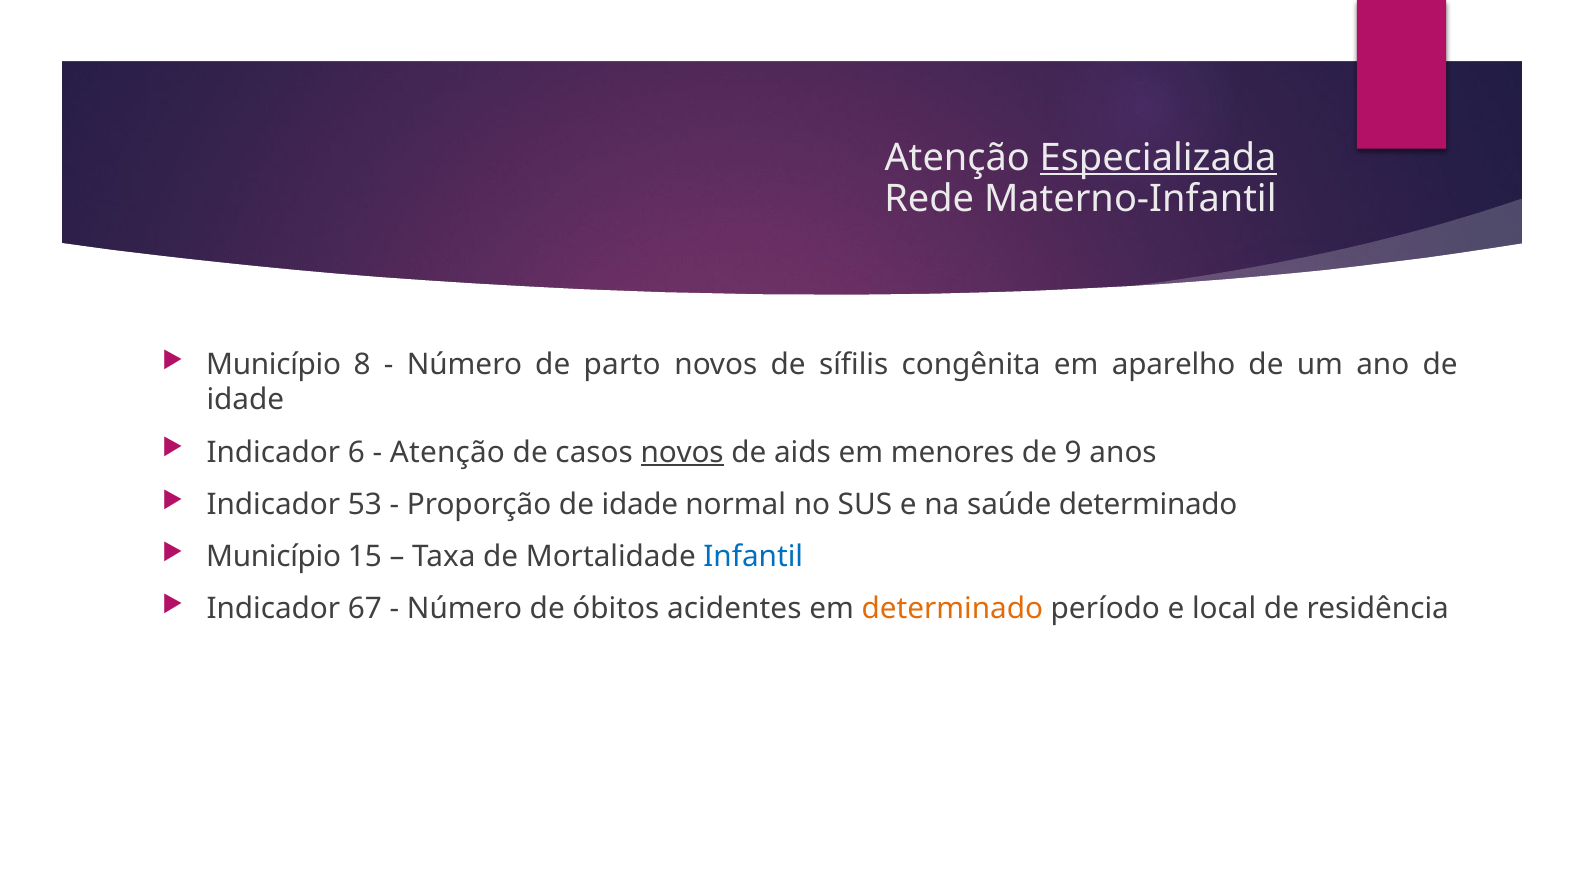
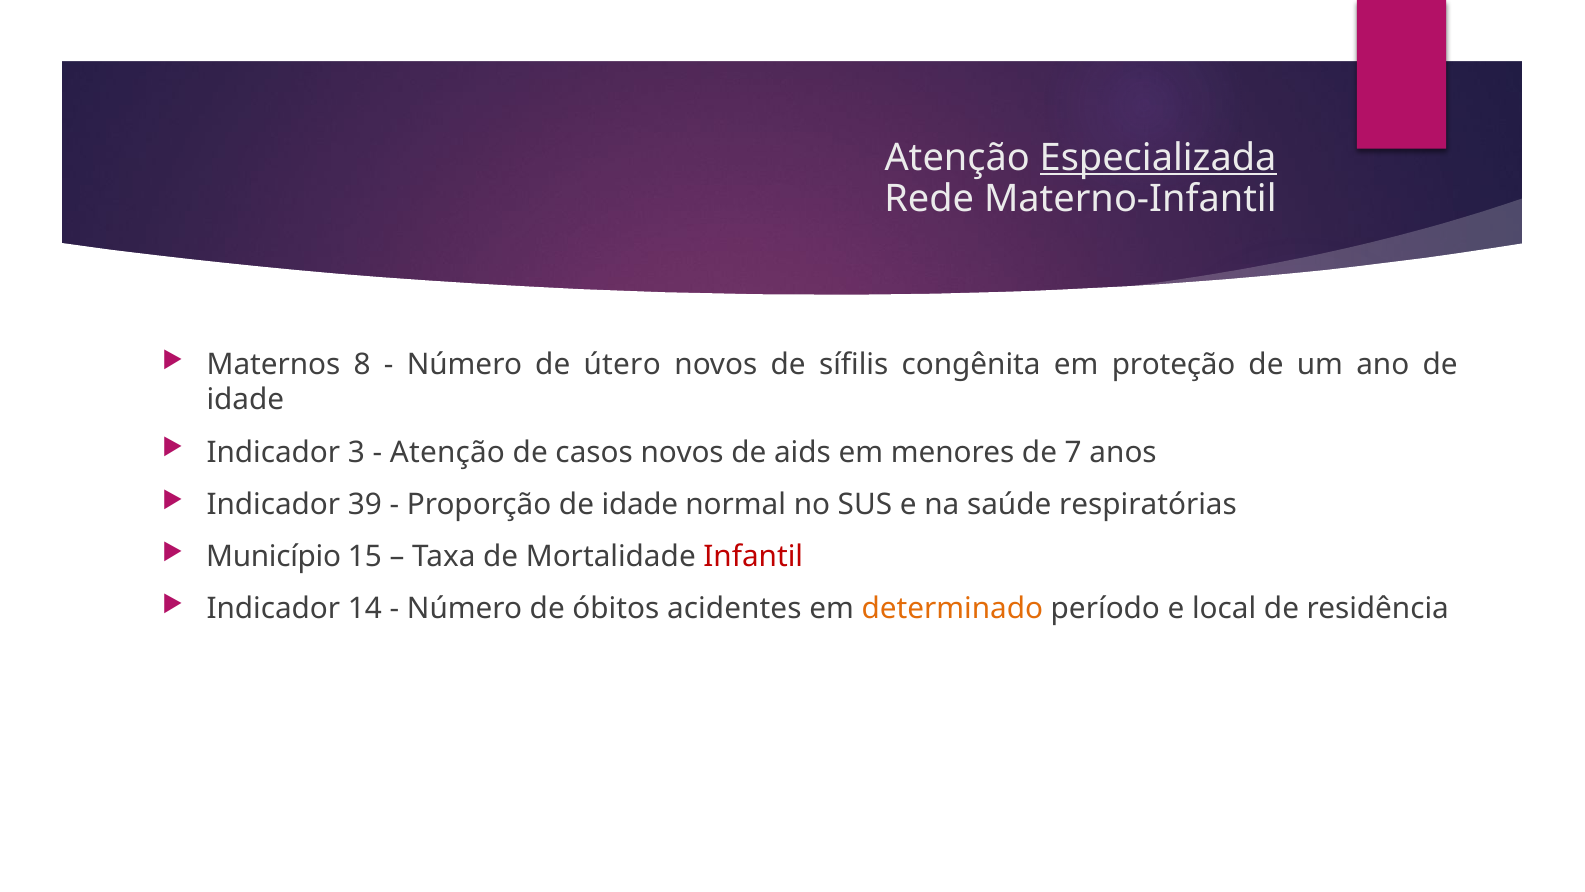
Município at (274, 364): Município -> Maternos
parto: parto -> útero
aparelho: aparelho -> proteção
6: 6 -> 3
novos at (682, 452) underline: present -> none
9: 9 -> 7
53: 53 -> 39
saúde determinado: determinado -> respiratórias
Infantil colour: blue -> red
67: 67 -> 14
